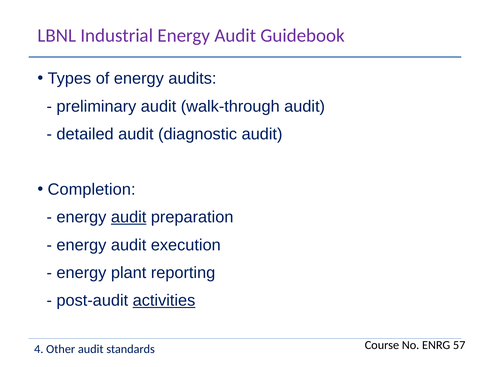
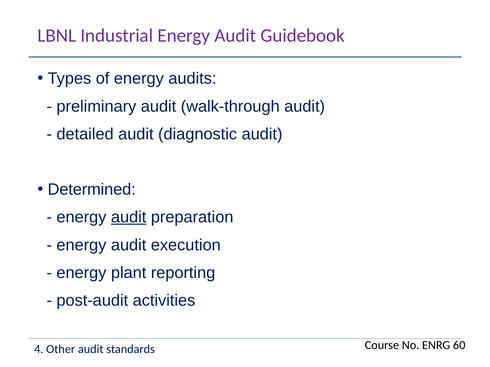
Completion: Completion -> Determined
activities underline: present -> none
57: 57 -> 60
